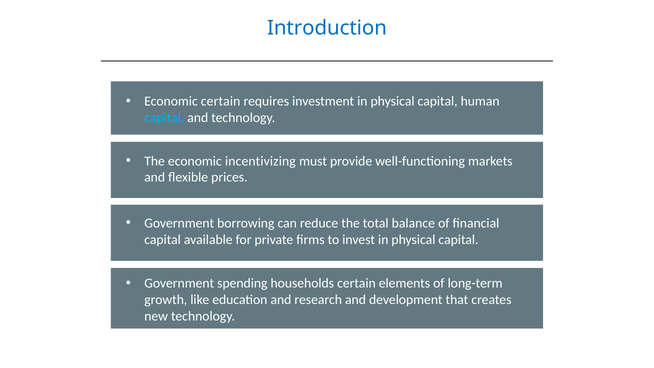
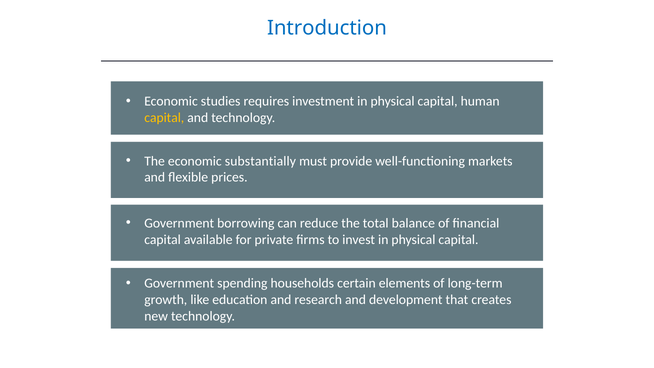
Economic certain: certain -> studies
capital at (164, 118) colour: light blue -> yellow
incentivizing: incentivizing -> substantially
